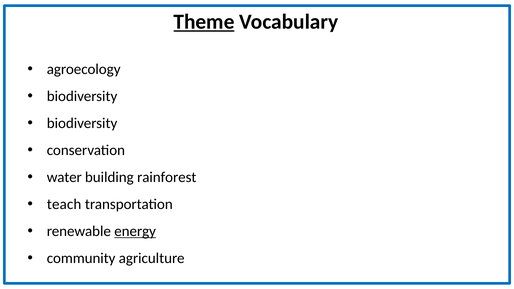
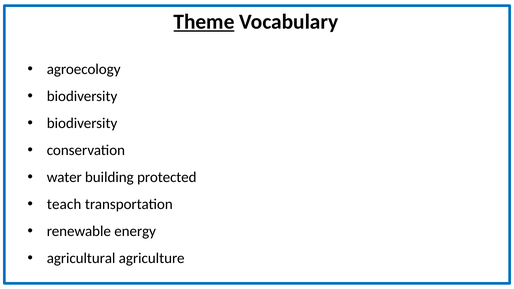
rainforest: rainforest -> protected
energy underline: present -> none
community: community -> agricultural
